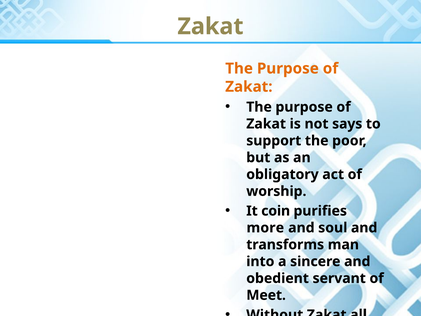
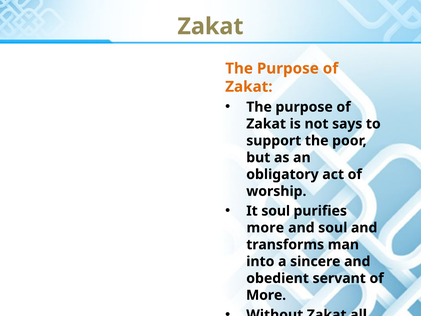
It coin: coin -> soul
Meet at (266, 295): Meet -> More
